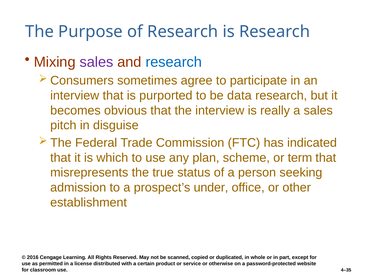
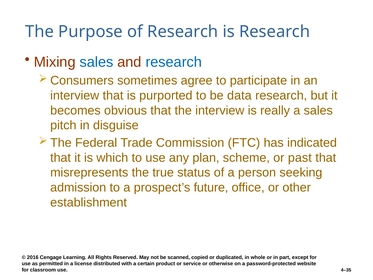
sales at (97, 62) colour: purple -> blue
term: term -> past
under: under -> future
